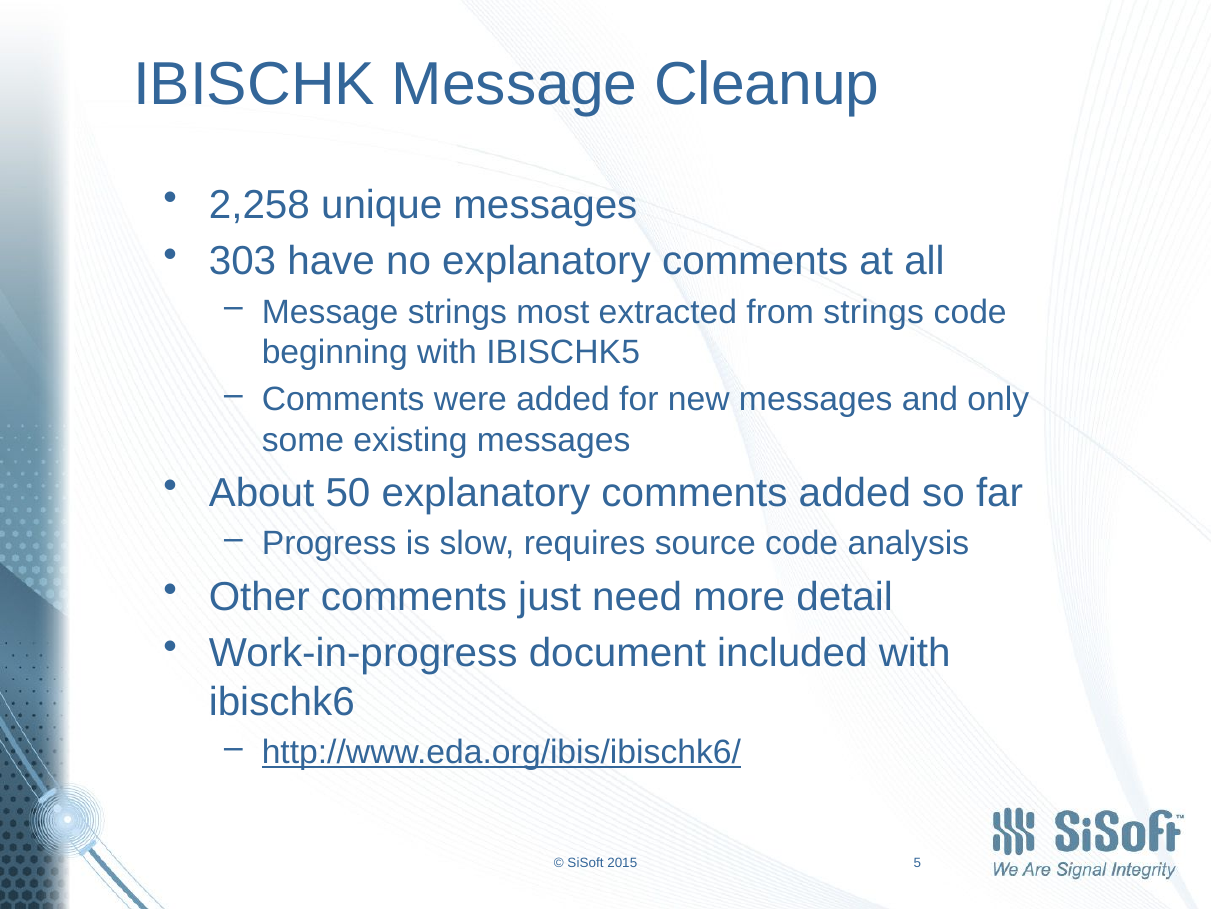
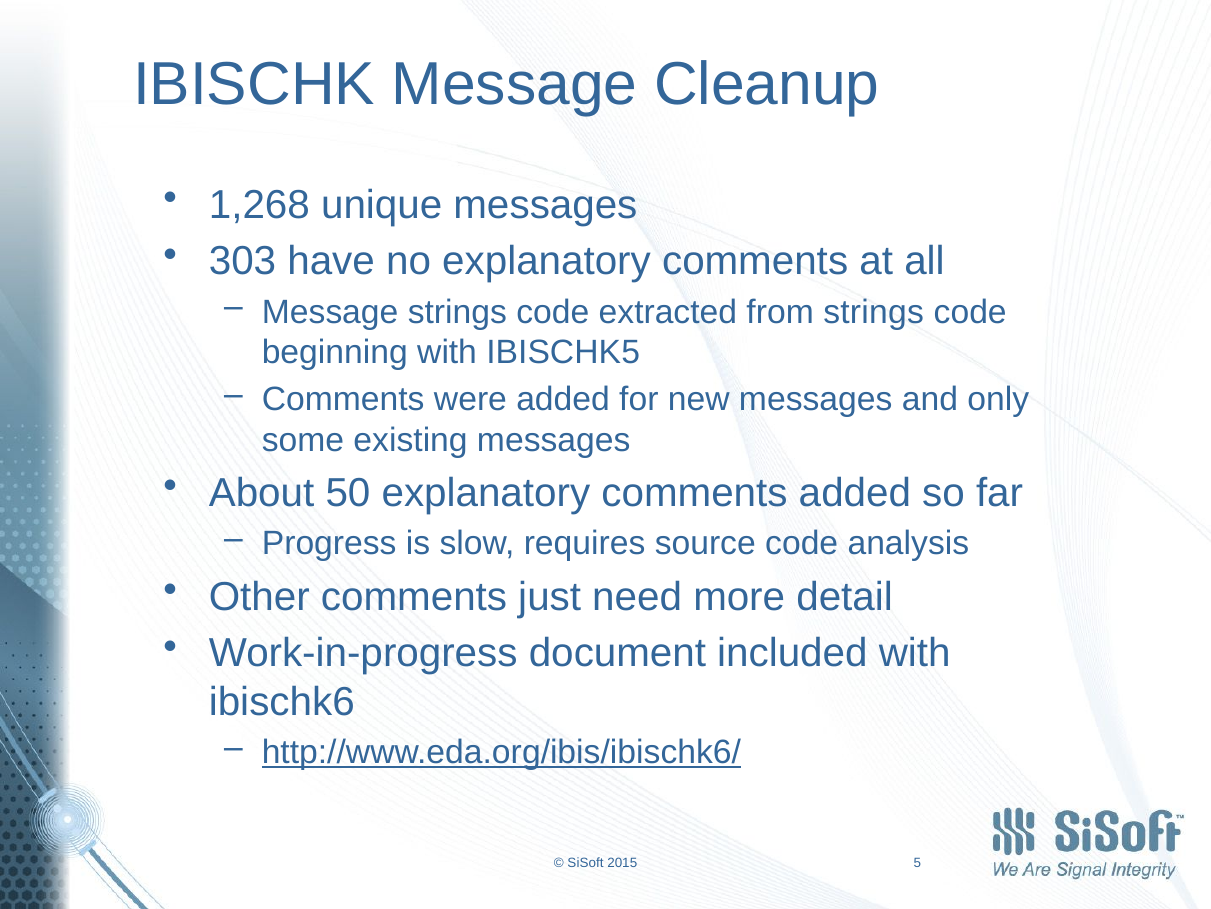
2,258: 2,258 -> 1,268
Message strings most: most -> code
